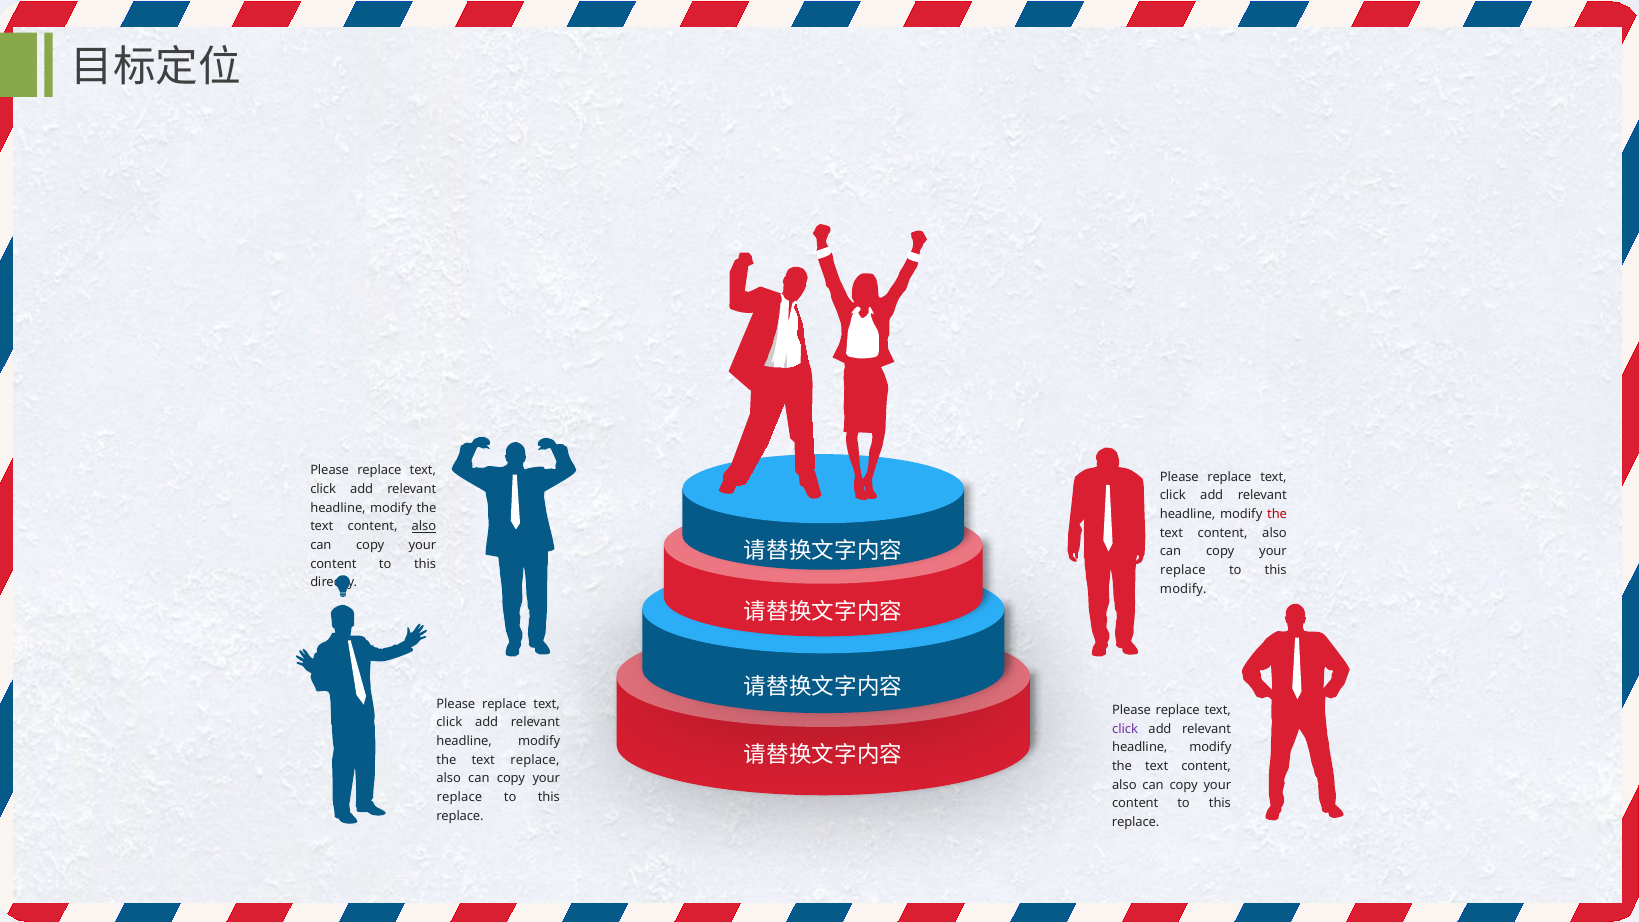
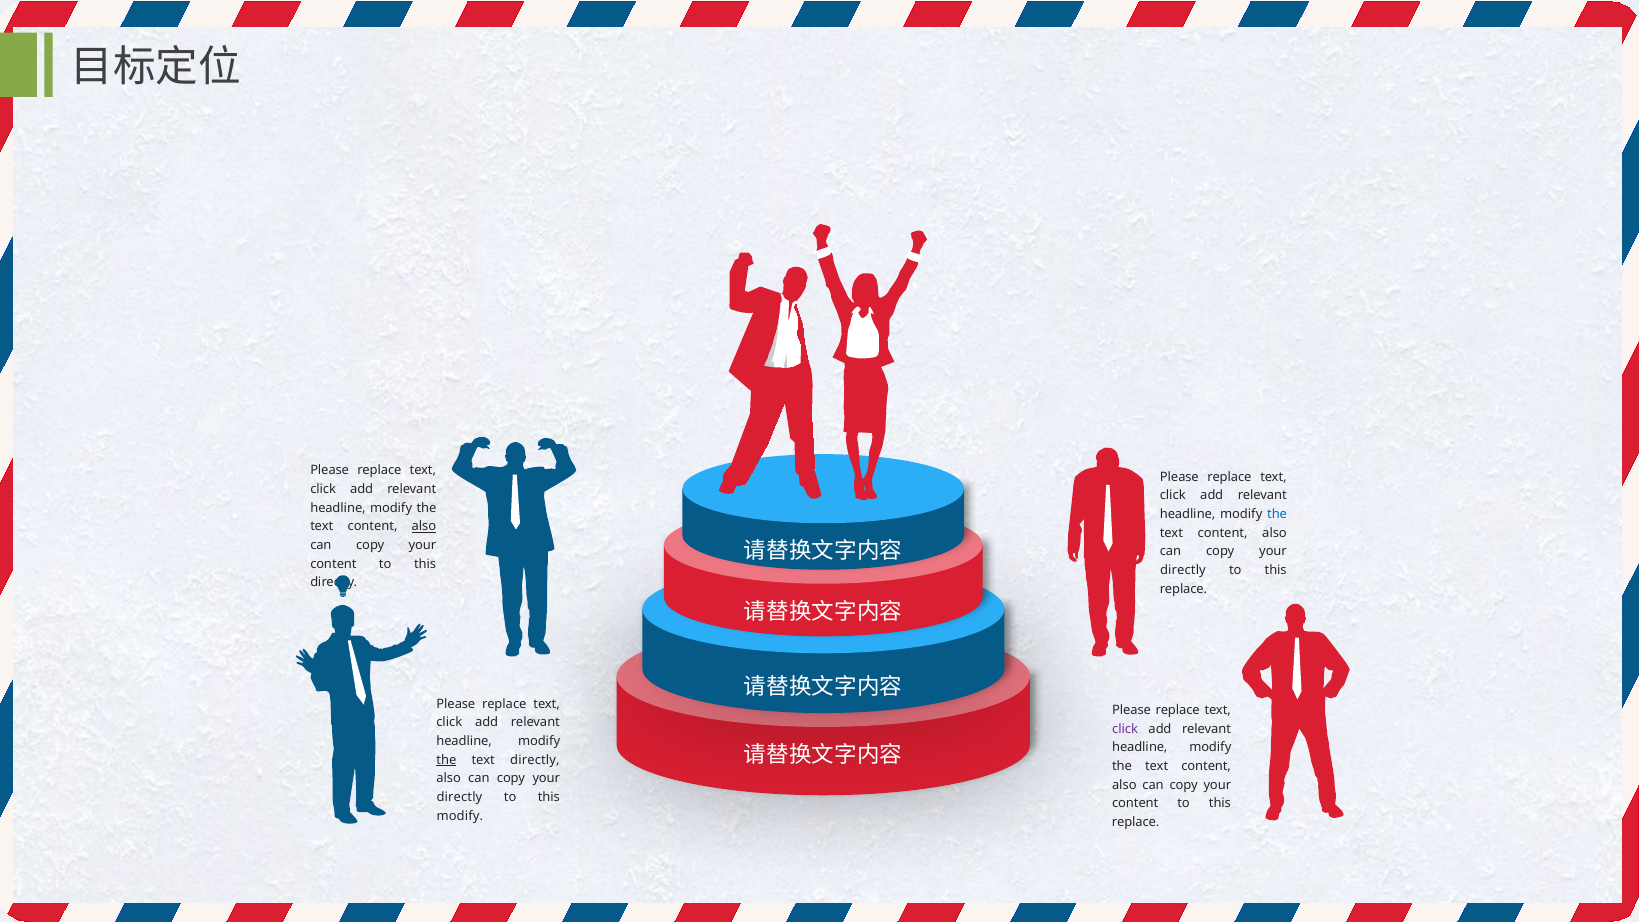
the at (1277, 514) colour: red -> blue
replace at (1183, 570): replace -> directly
modify at (1183, 589): modify -> replace
the at (446, 760) underline: none -> present
text replace: replace -> directly
replace at (459, 797): replace -> directly
replace at (460, 816): replace -> modify
